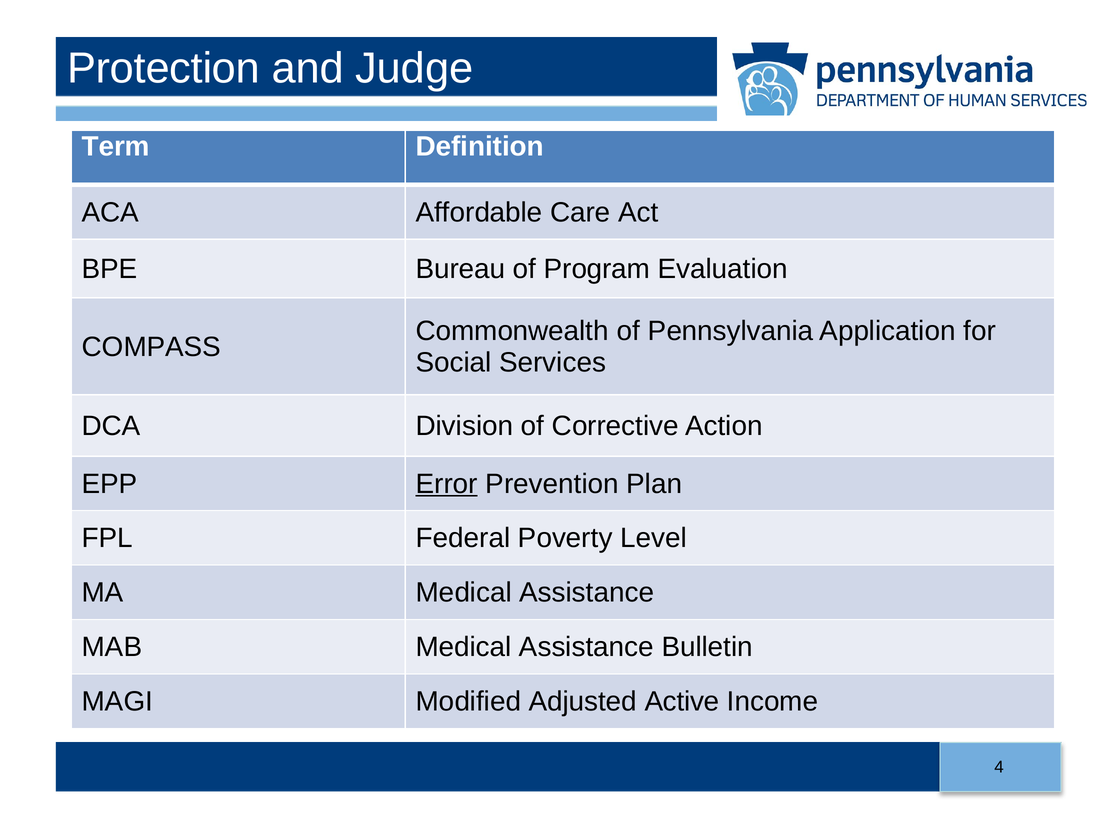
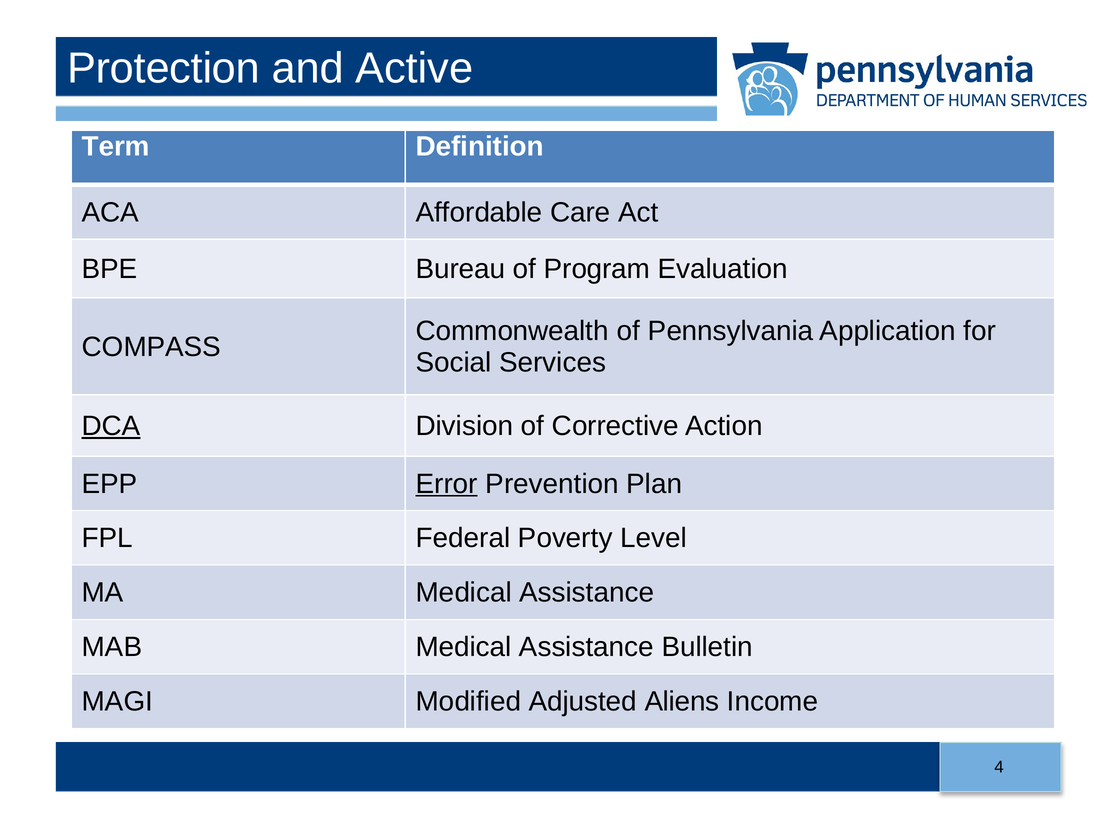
Judge: Judge -> Active
DCA underline: none -> present
Active: Active -> Aliens
